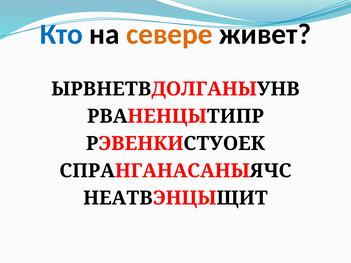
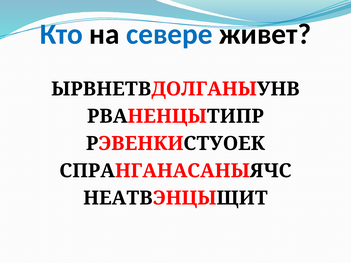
севере colour: orange -> blue
